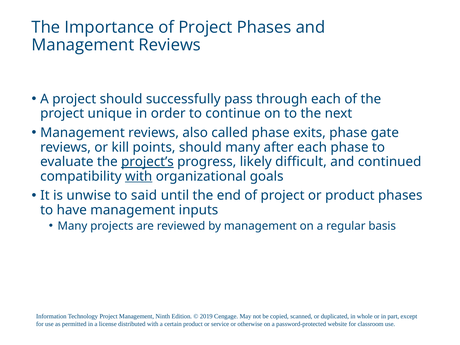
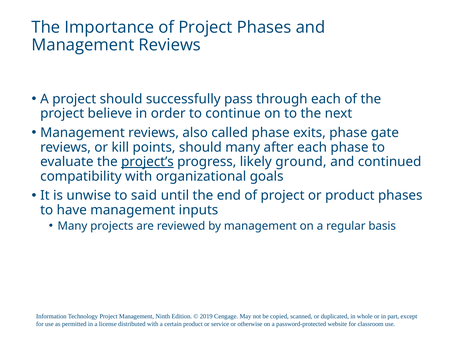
unique: unique -> believe
difficult: difficult -> ground
with at (139, 176) underline: present -> none
